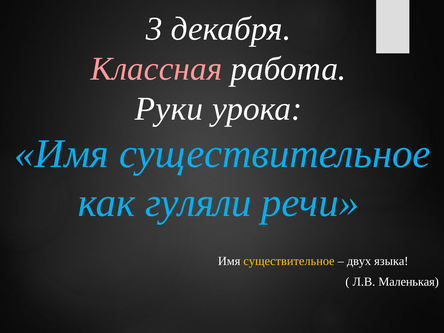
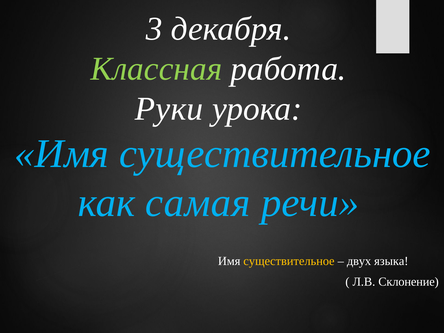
Классная colour: pink -> light green
гуляли: гуляли -> самая
Маленькая: Маленькая -> Склонение
